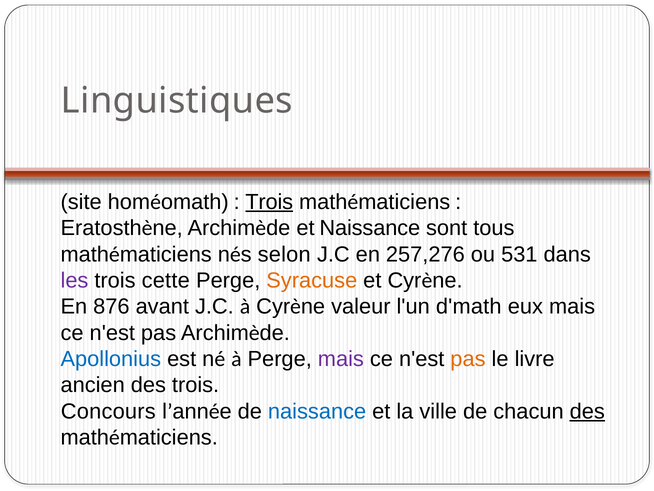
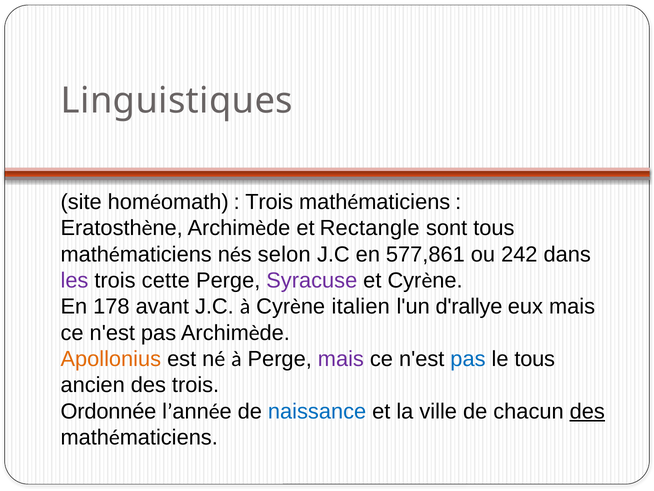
Trois at (269, 202) underline: present -> none
et Naissance: Naissance -> Rectangle
257,276: 257,276 -> 577,861
531: 531 -> 242
Syracuse colour: orange -> purple
876: 876 -> 178
valeur: valeur -> italien
d'math: d'math -> d'rallye
Apollonius colour: blue -> orange
pas at (468, 359) colour: orange -> blue
le livre: livre -> tous
Concours: Concours -> Ordonnée
